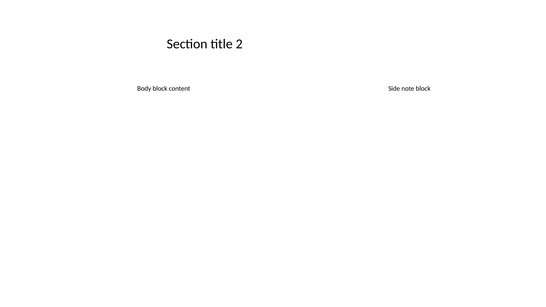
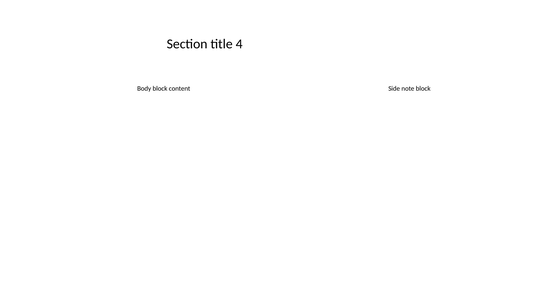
2: 2 -> 4
